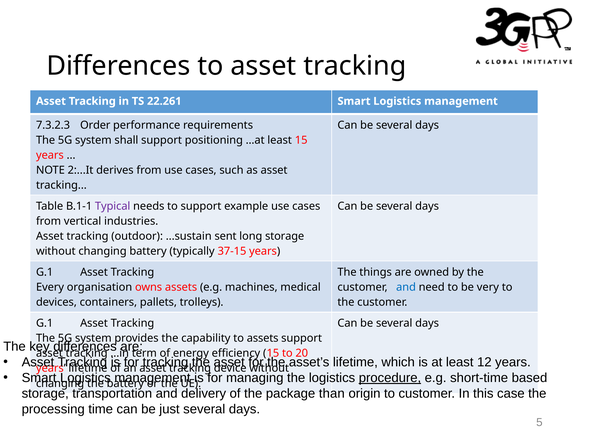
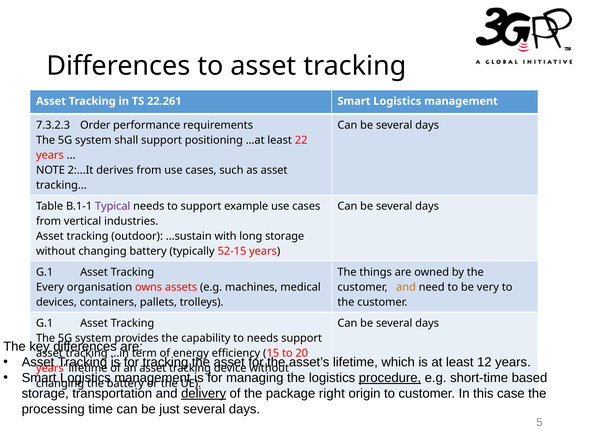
least 15: 15 -> 22
sent: sent -> with
37-15: 37-15 -> 52-15
and at (406, 287) colour: blue -> orange
to assets: assets -> needs
delivery underline: none -> present
than: than -> right
